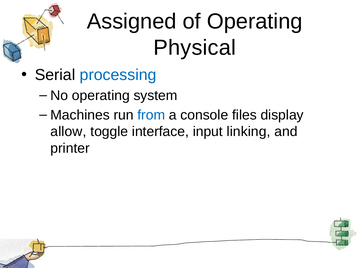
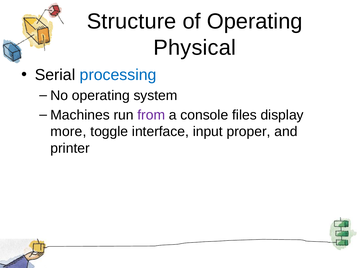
Assigned: Assigned -> Structure
from colour: blue -> purple
allow: allow -> more
linking: linking -> proper
